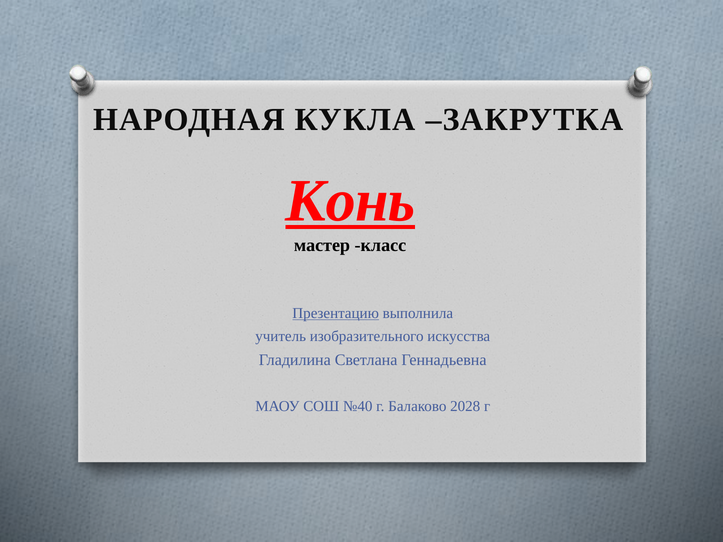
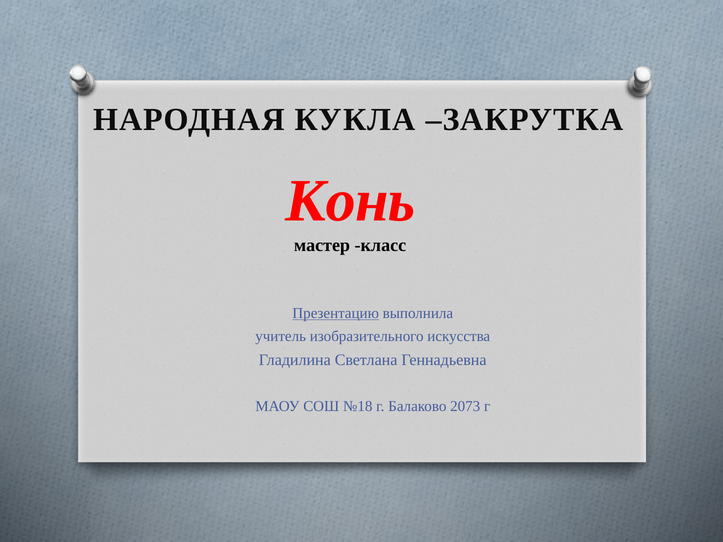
Конь underline: present -> none
№40: №40 -> №18
2028: 2028 -> 2073
